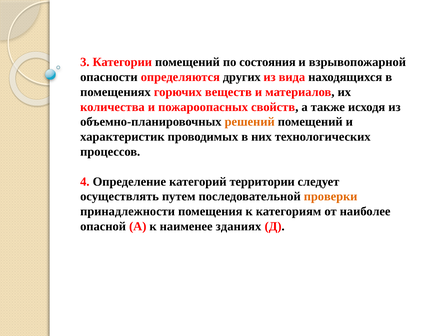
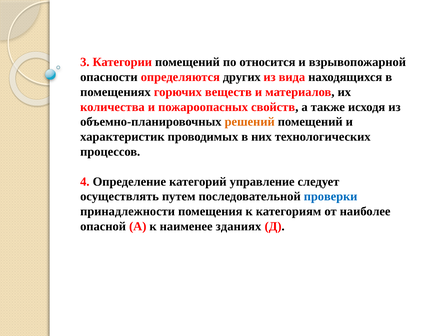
состояния: состояния -> относится
территории: территории -> управление
проверки colour: orange -> blue
